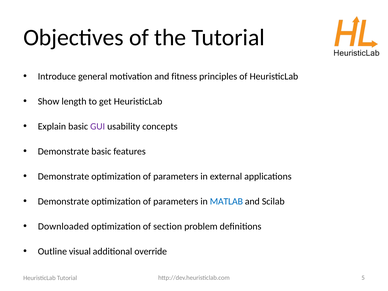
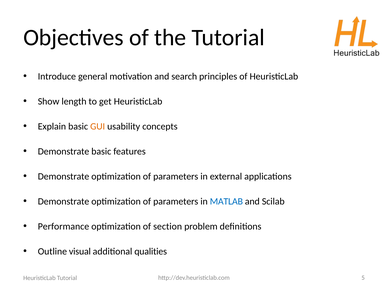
fitness: fitness -> search
GUI colour: purple -> orange
Downloaded: Downloaded -> Performance
override: override -> qualities
